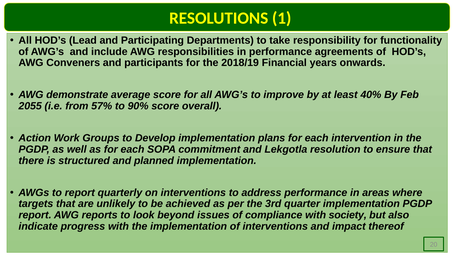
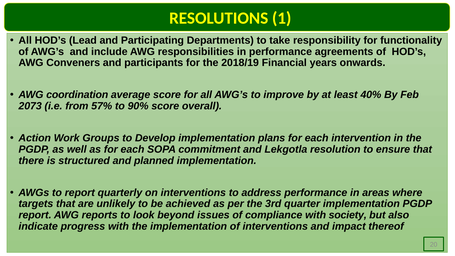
demonstrate: demonstrate -> coordination
2055: 2055 -> 2073
